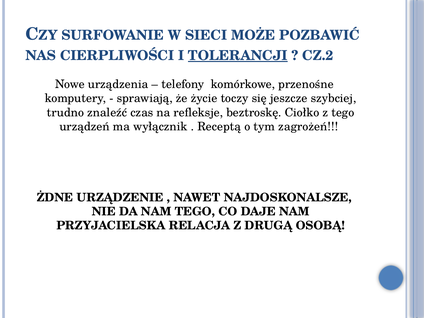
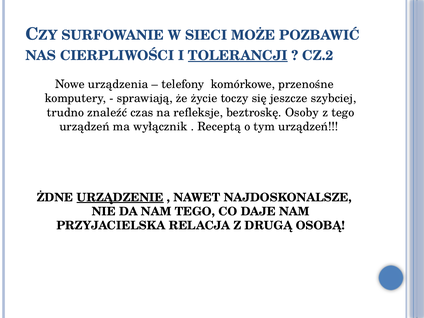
Ciołko: Ciołko -> Osoby
tym zagrożeń: zagrożeń -> urządzeń
URZĄDZENIE underline: none -> present
